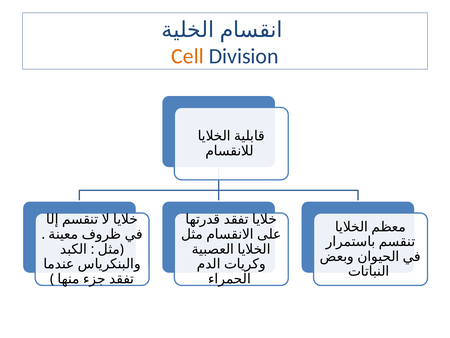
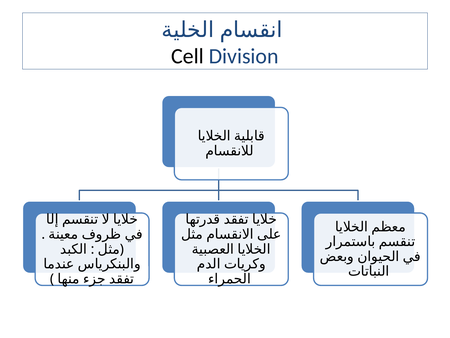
Cell colour: orange -> black
